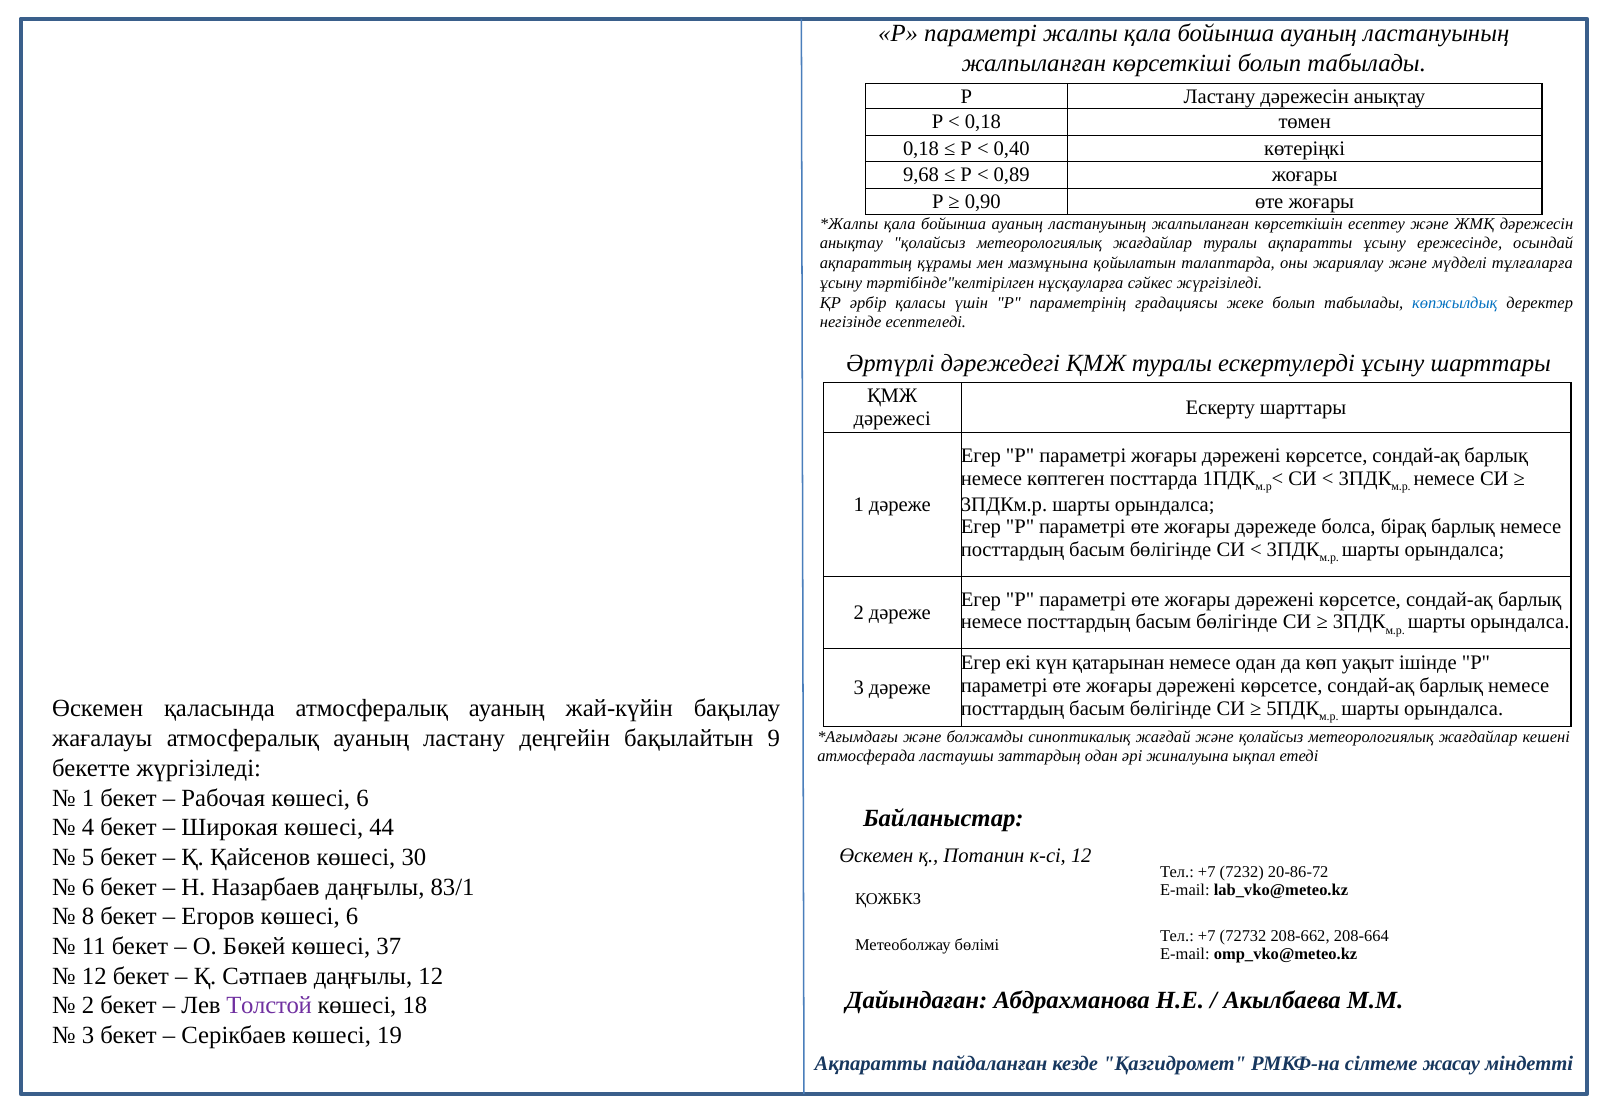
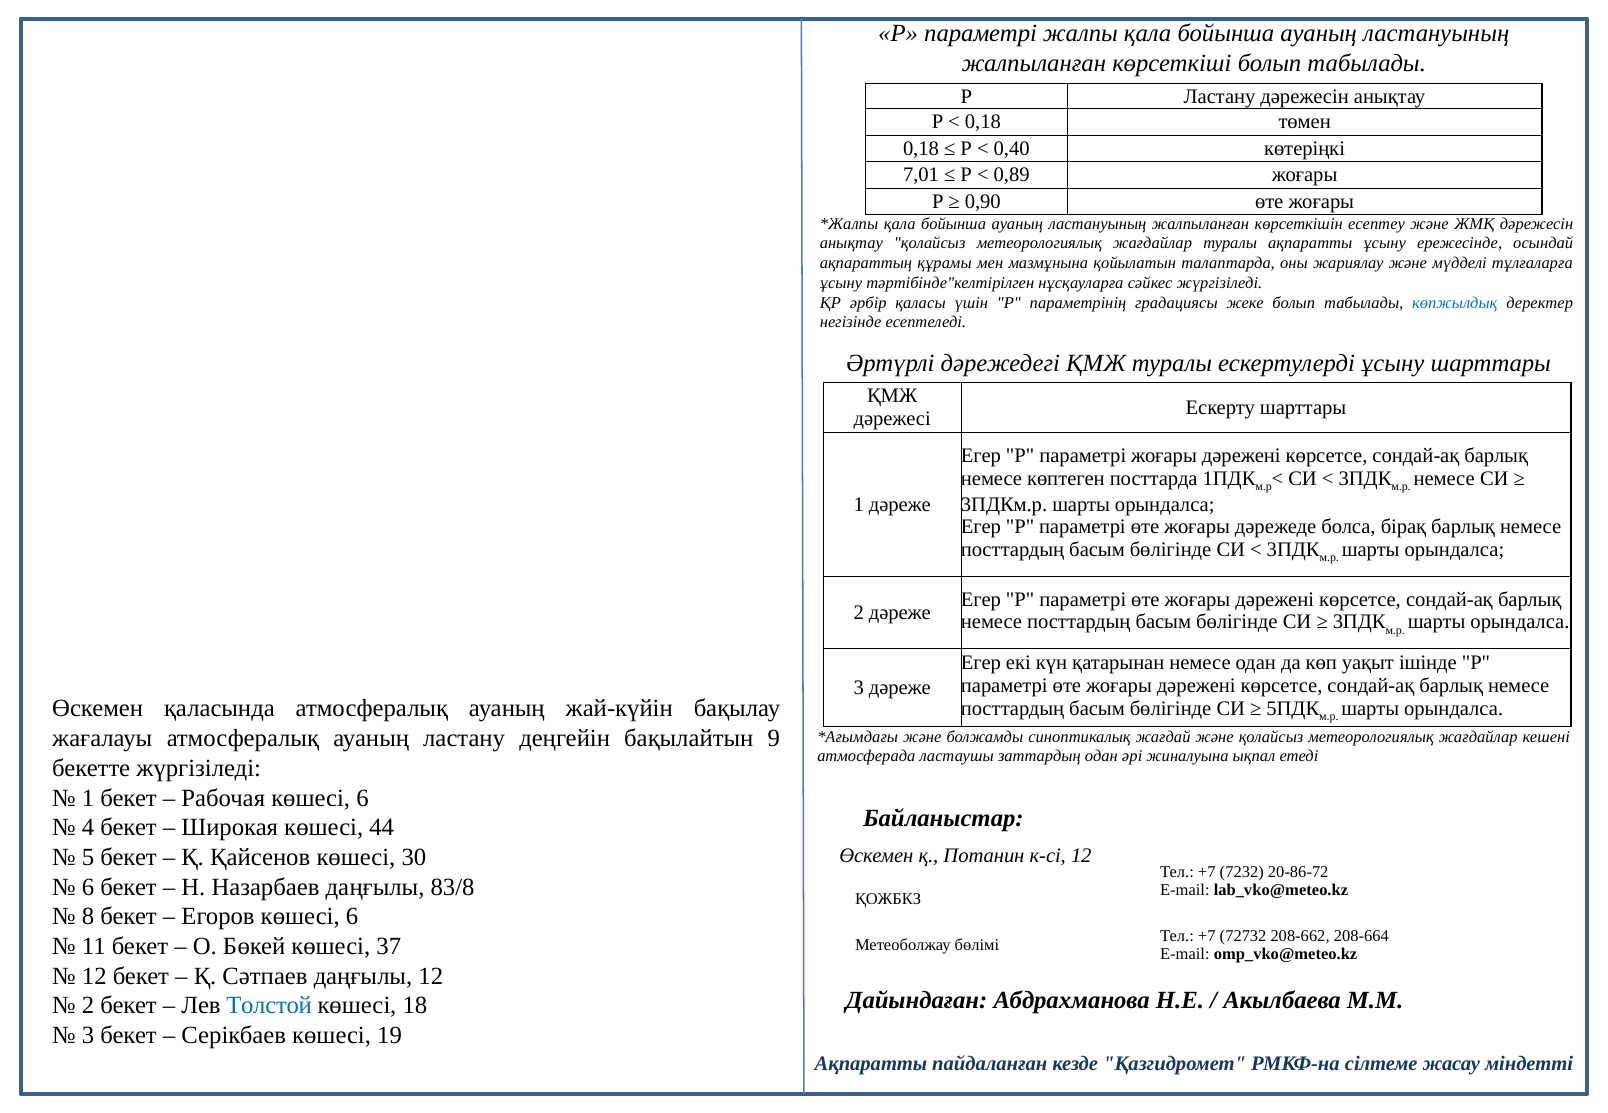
9,68: 9,68 -> 7,01
83/1: 83/1 -> 83/8
Толстой colour: purple -> blue
